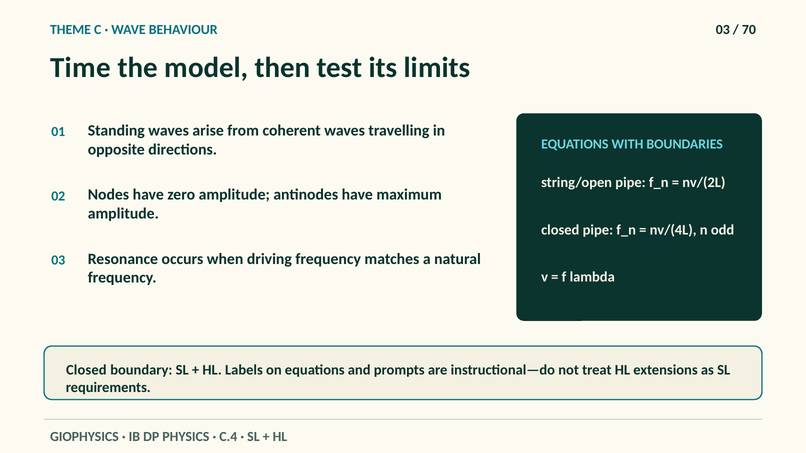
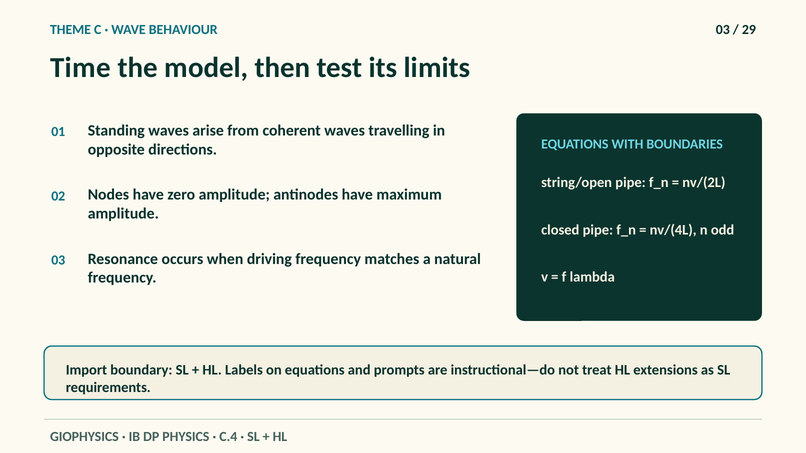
70: 70 -> 29
Closed at (86, 370): Closed -> Import
